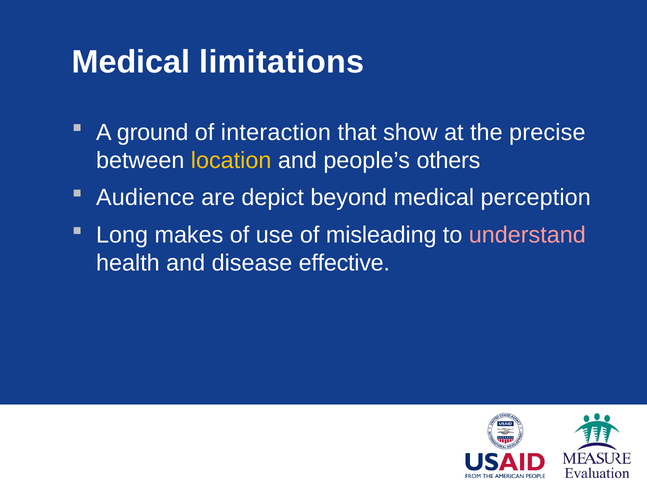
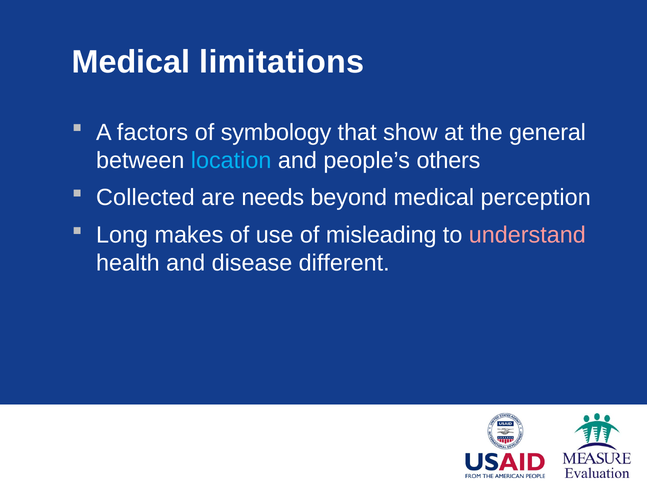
ground: ground -> factors
interaction: interaction -> symbology
precise: precise -> general
location colour: yellow -> light blue
Audience: Audience -> Collected
depict: depict -> needs
effective: effective -> different
